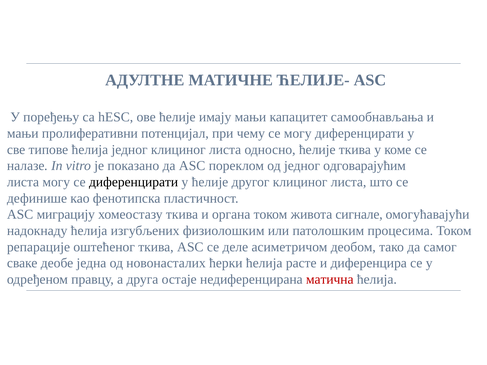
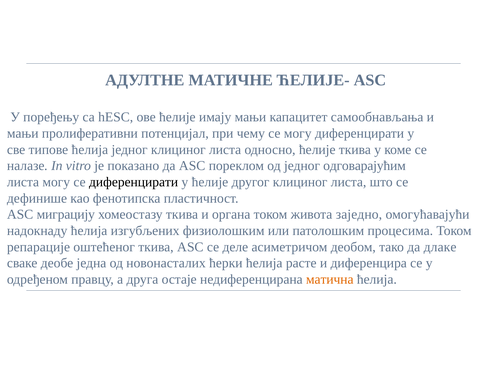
сигнале: сигнале -> заједно
самог: самог -> длаке
матична colour: red -> orange
